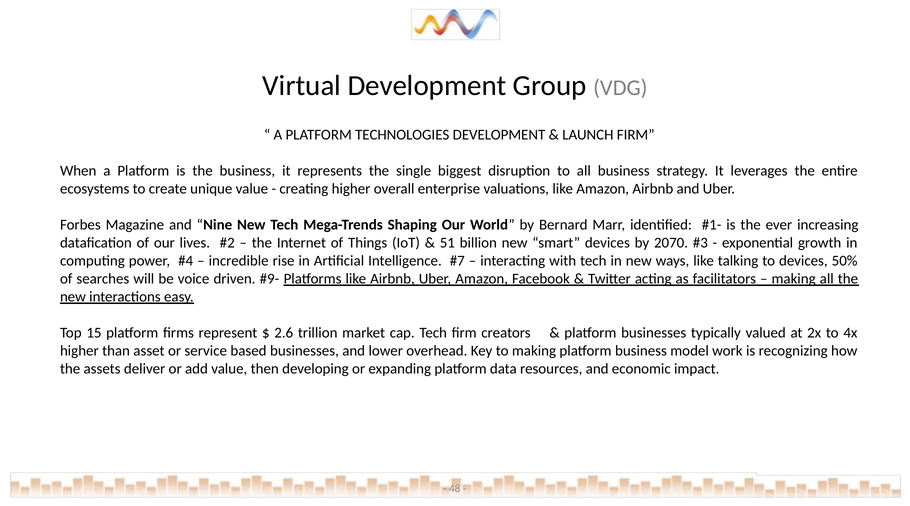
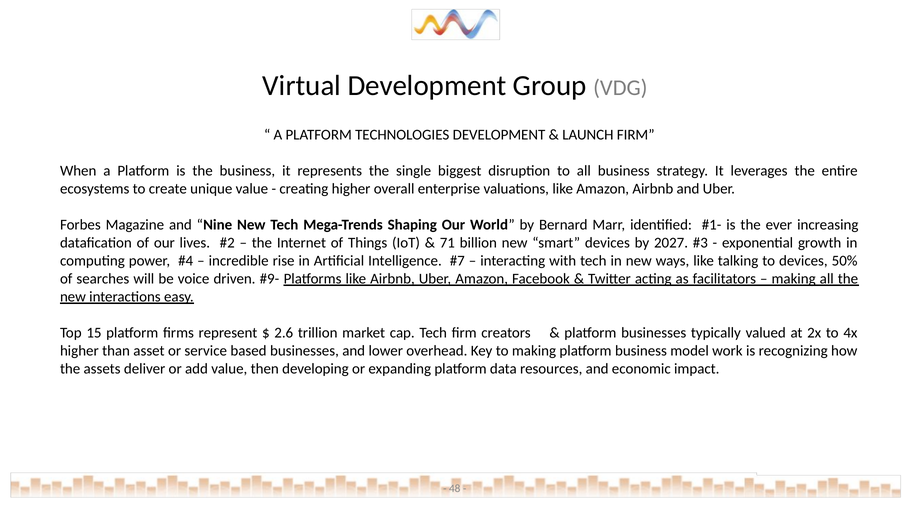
51: 51 -> 71
2070: 2070 -> 2027
